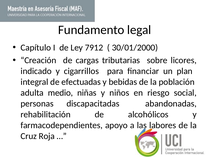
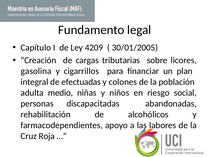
7912: 7912 -> 4209
30/01/2000: 30/01/2000 -> 30/01/2005
indicado: indicado -> gasolina
bebidas: bebidas -> colones
